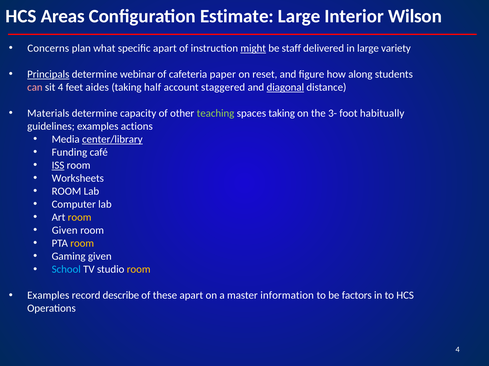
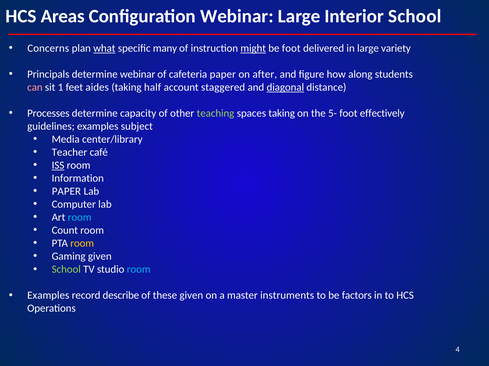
Configuration Estimate: Estimate -> Webinar
Interior Wilson: Wilson -> School
what underline: none -> present
specific apart: apart -> many
be staff: staff -> foot
Principals underline: present -> none
reset: reset -> after
sit 4: 4 -> 1
Materials: Materials -> Processes
3-: 3- -> 5-
habitually: habitually -> effectively
actions: actions -> subject
center/library underline: present -> none
Funding: Funding -> Teacher
Worksheets: Worksheets -> Information
ROOM at (66, 192): ROOM -> PAPER
room at (80, 218) colour: yellow -> light blue
Given at (65, 231): Given -> Count
School at (66, 270) colour: light blue -> light green
room at (139, 270) colour: yellow -> light blue
these apart: apart -> given
information: information -> instruments
